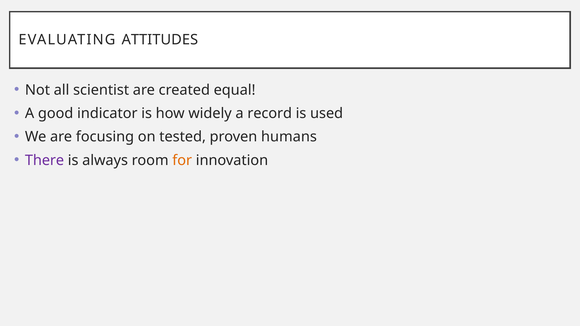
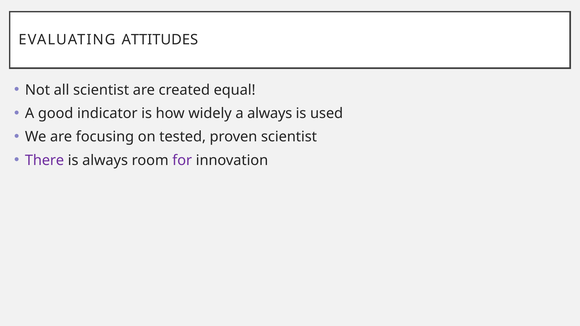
a record: record -> always
proven humans: humans -> scientist
for colour: orange -> purple
